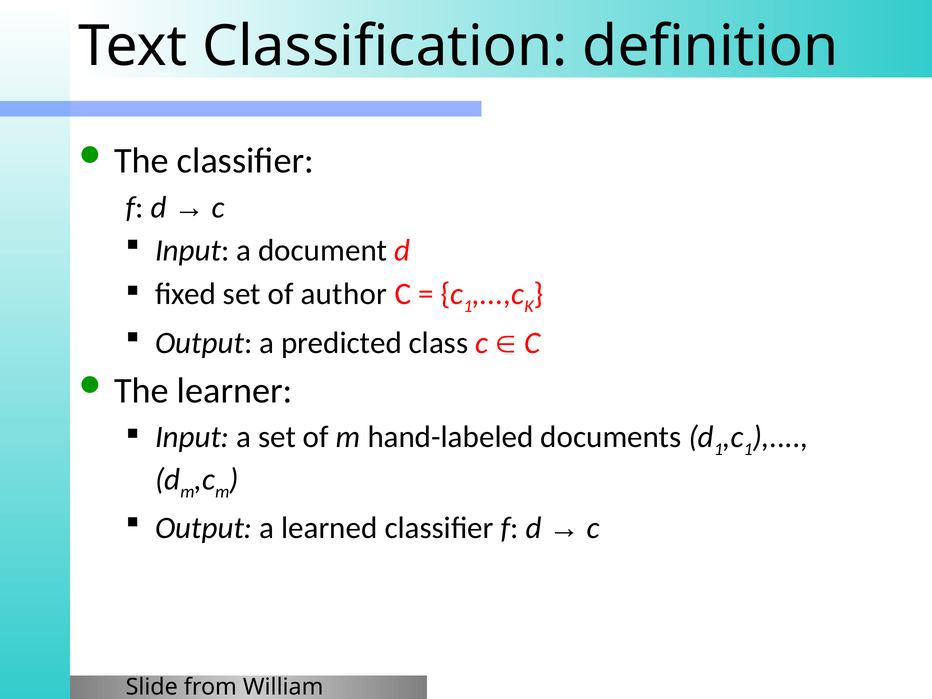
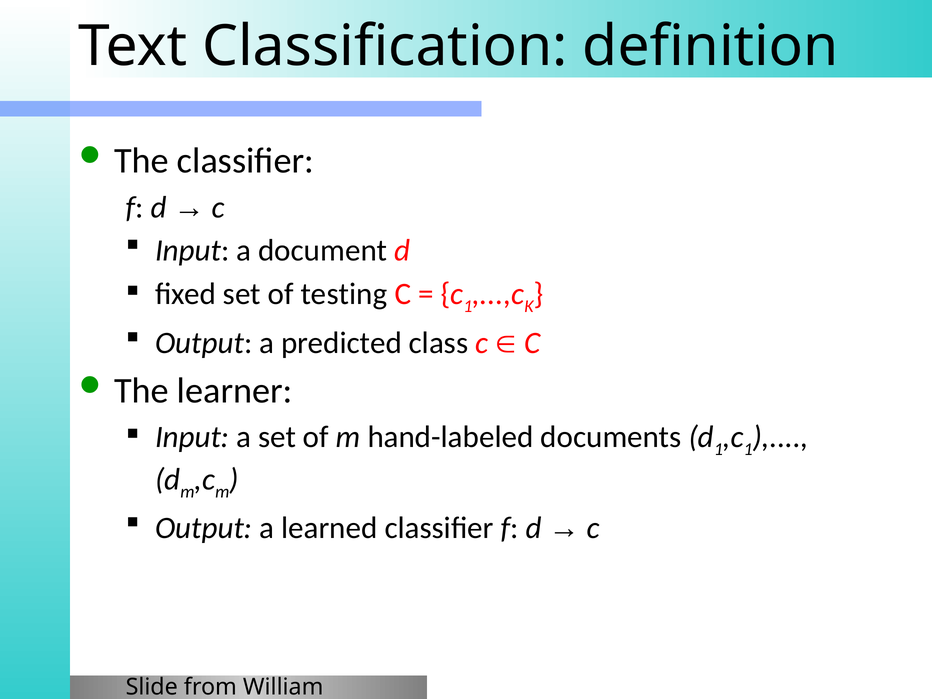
author: author -> testing
